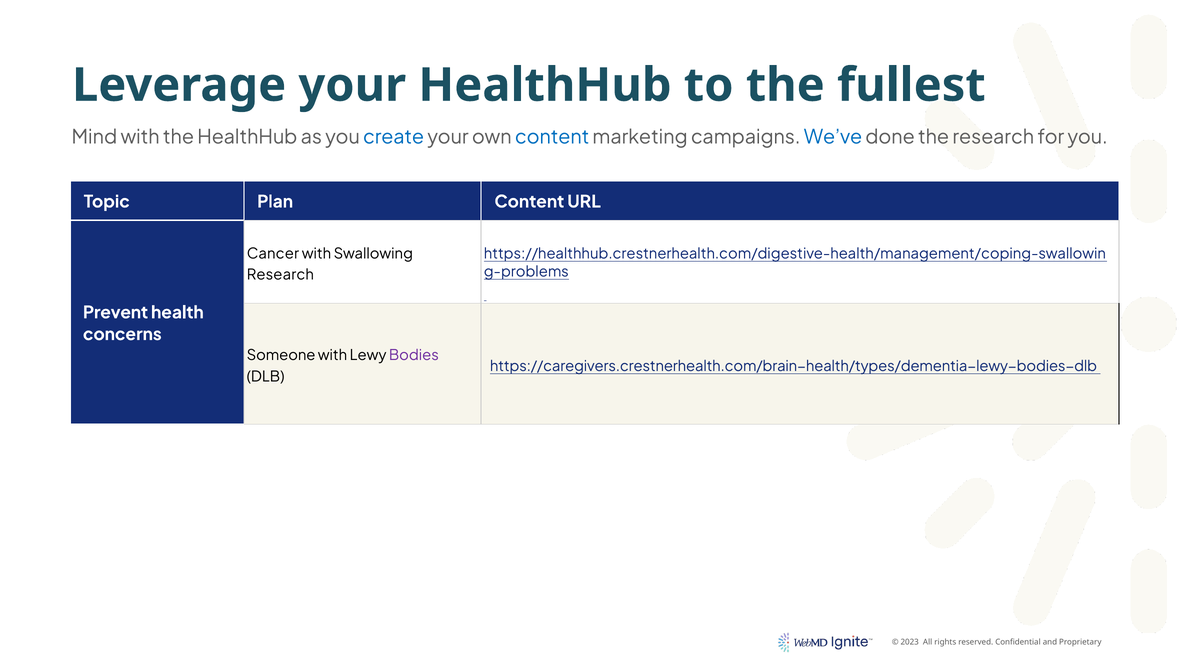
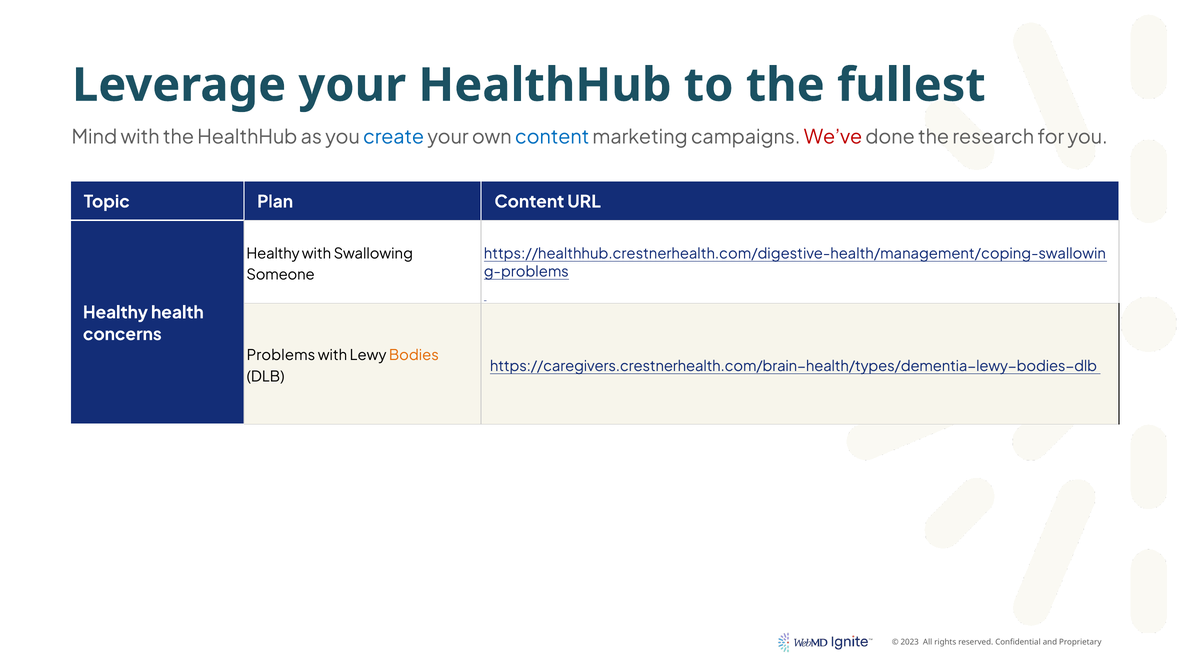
We’ve colour: blue -> red
Cancer at (273, 254): Cancer -> Healthy
Research at (280, 275): Research -> Someone
Prevent at (115, 313): Prevent -> Healthy
Someone: Someone -> Problems
Bodies colour: purple -> orange
